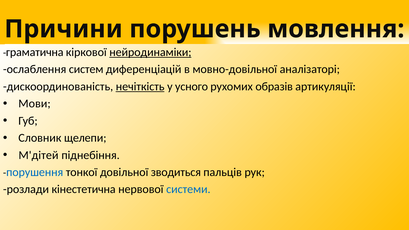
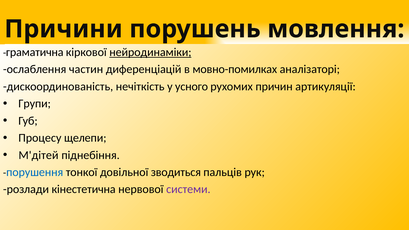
систем: систем -> частин
мовно-довільної: мовно-довільної -> мовно-помилках
нечіткість underline: present -> none
образів: образів -> причин
Мови: Мови -> Групи
Словник: Словник -> Процесу
системи colour: blue -> purple
